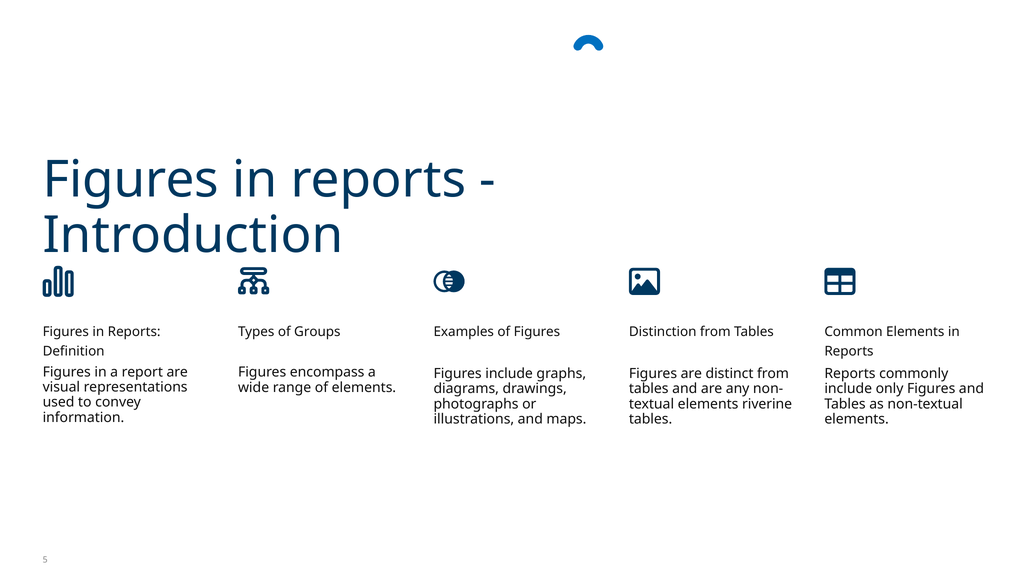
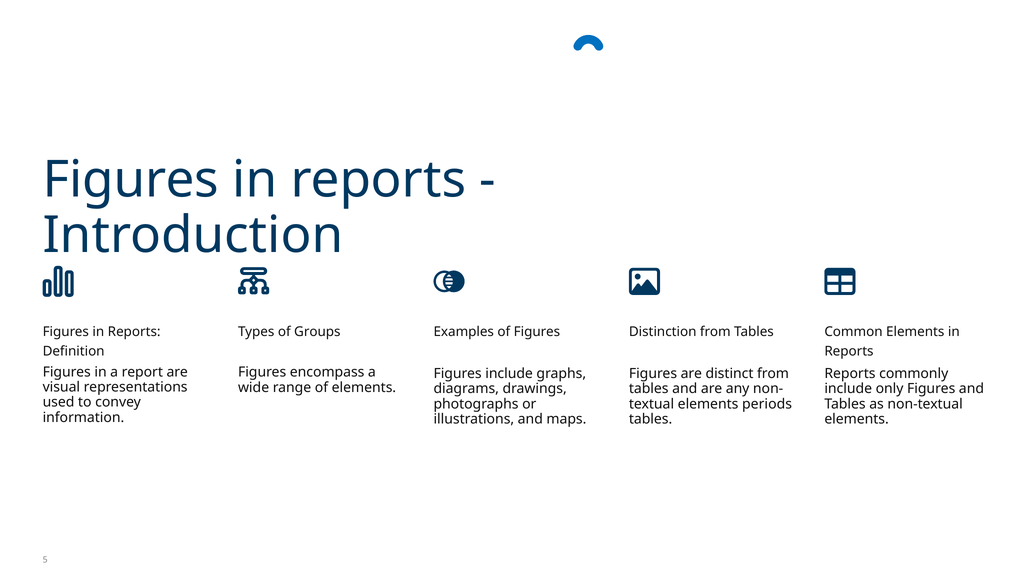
riverine: riverine -> periods
